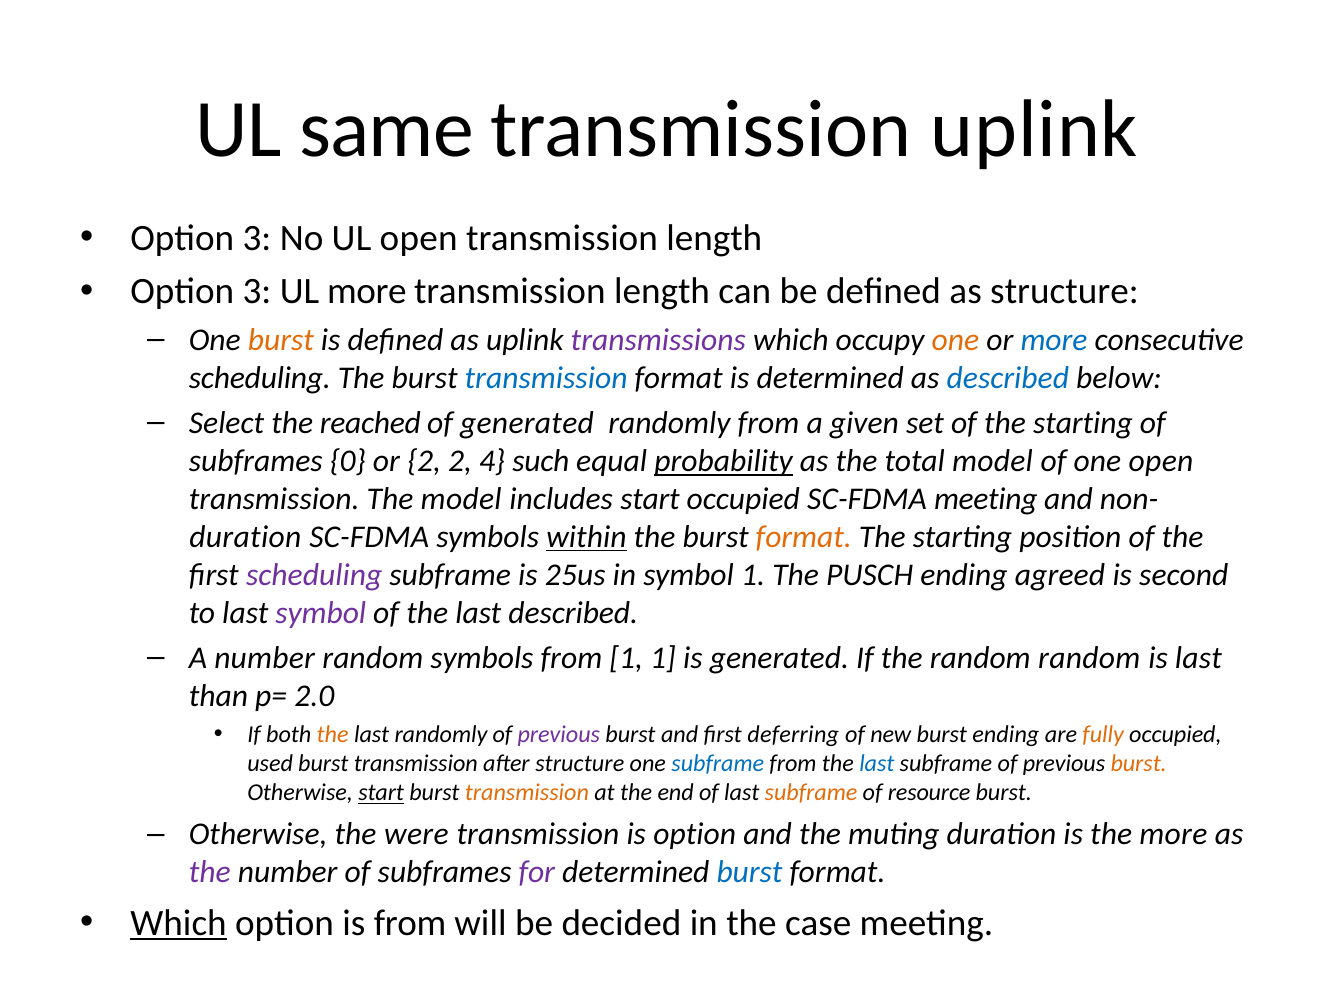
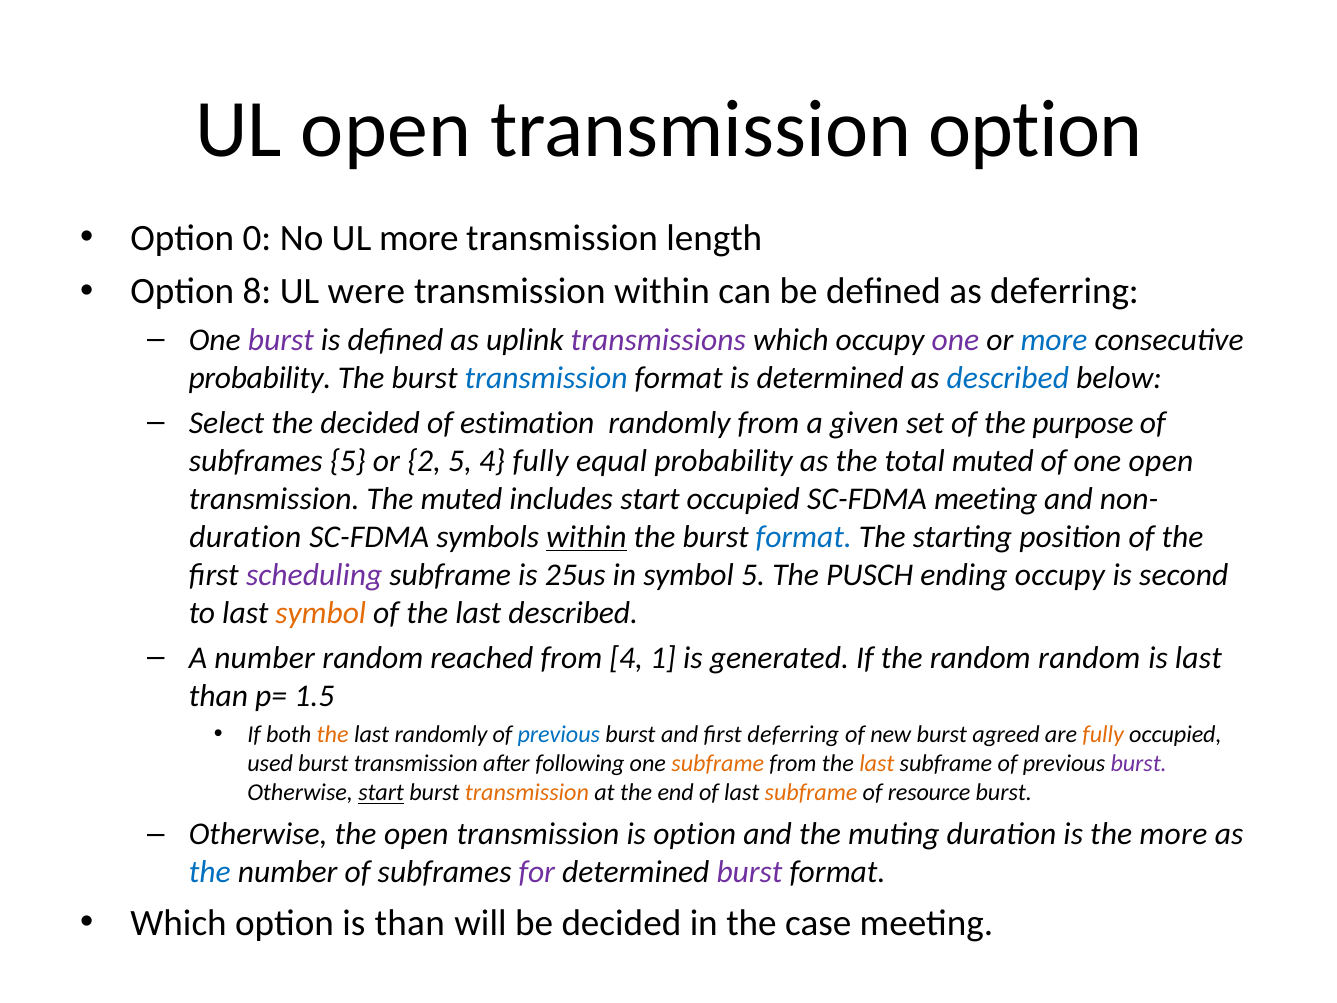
UL same: same -> open
transmission uplink: uplink -> option
3 at (257, 238): 3 -> 0
UL open: open -> more
3 at (257, 292): 3 -> 8
UL more: more -> were
length at (662, 292): length -> within
as structure: structure -> deferring
burst at (281, 340) colour: orange -> purple
one at (955, 340) colour: orange -> purple
scheduling at (260, 378): scheduling -> probability
the reached: reached -> decided
of generated: generated -> estimation
of the starting: starting -> purpose
subframes 0: 0 -> 5
2 2: 2 -> 5
4 such: such -> fully
probability at (724, 461) underline: present -> none
total model: model -> muted
The model: model -> muted
format at (804, 537) colour: orange -> blue
symbol 1: 1 -> 5
ending agreed: agreed -> occupy
symbol at (321, 613) colour: purple -> orange
random symbols: symbols -> reached
from 1: 1 -> 4
2.0: 2.0 -> 1.5
previous at (559, 735) colour: purple -> blue
burst ending: ending -> agreed
after structure: structure -> following
subframe at (718, 764) colour: blue -> orange
last at (877, 764) colour: blue -> orange
burst at (1139, 764) colour: orange -> purple
the were: were -> open
the at (210, 872) colour: purple -> blue
burst at (749, 872) colour: blue -> purple
Which at (179, 923) underline: present -> none
is from: from -> than
